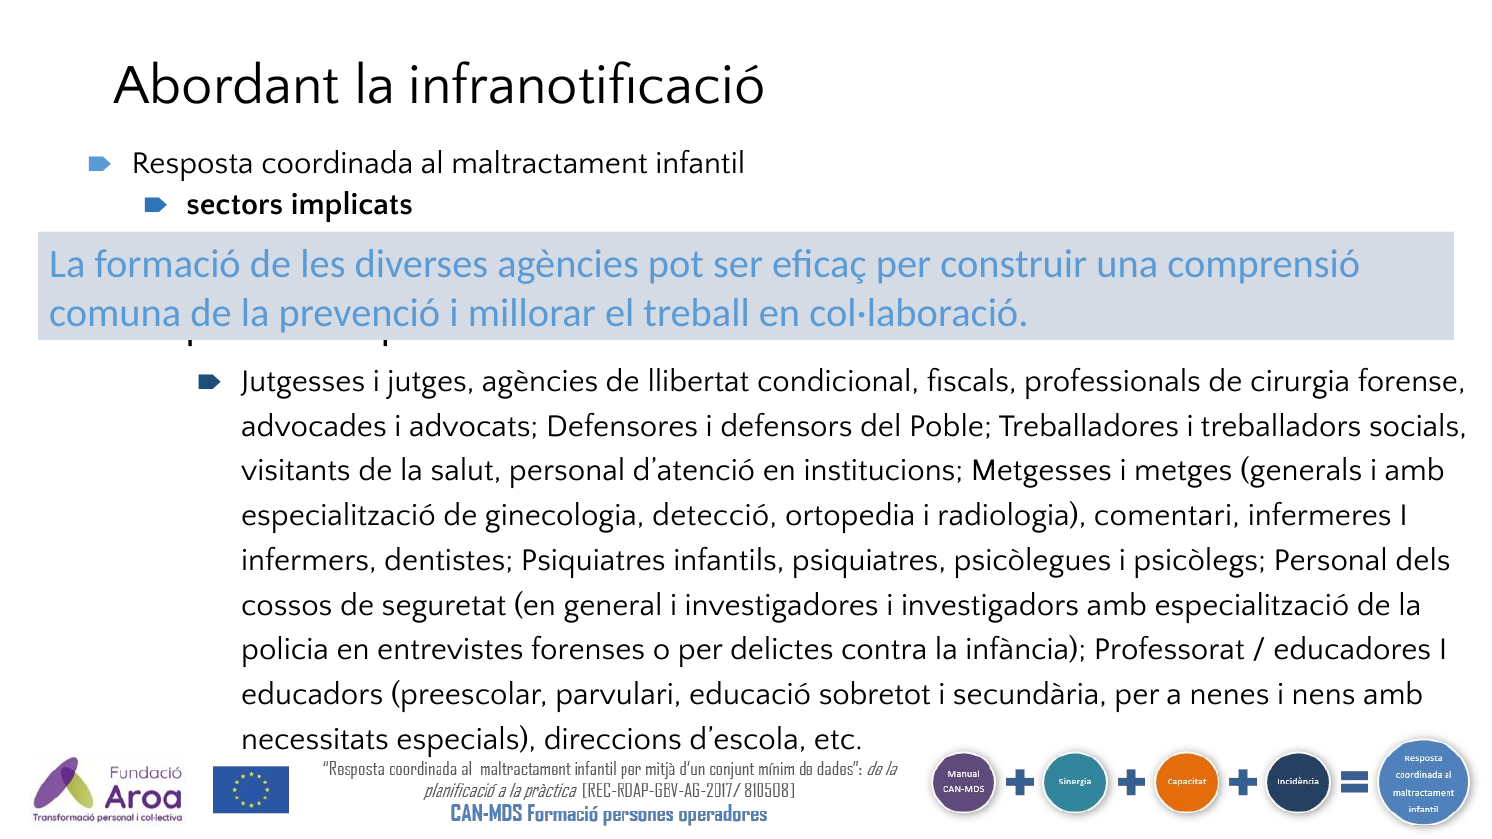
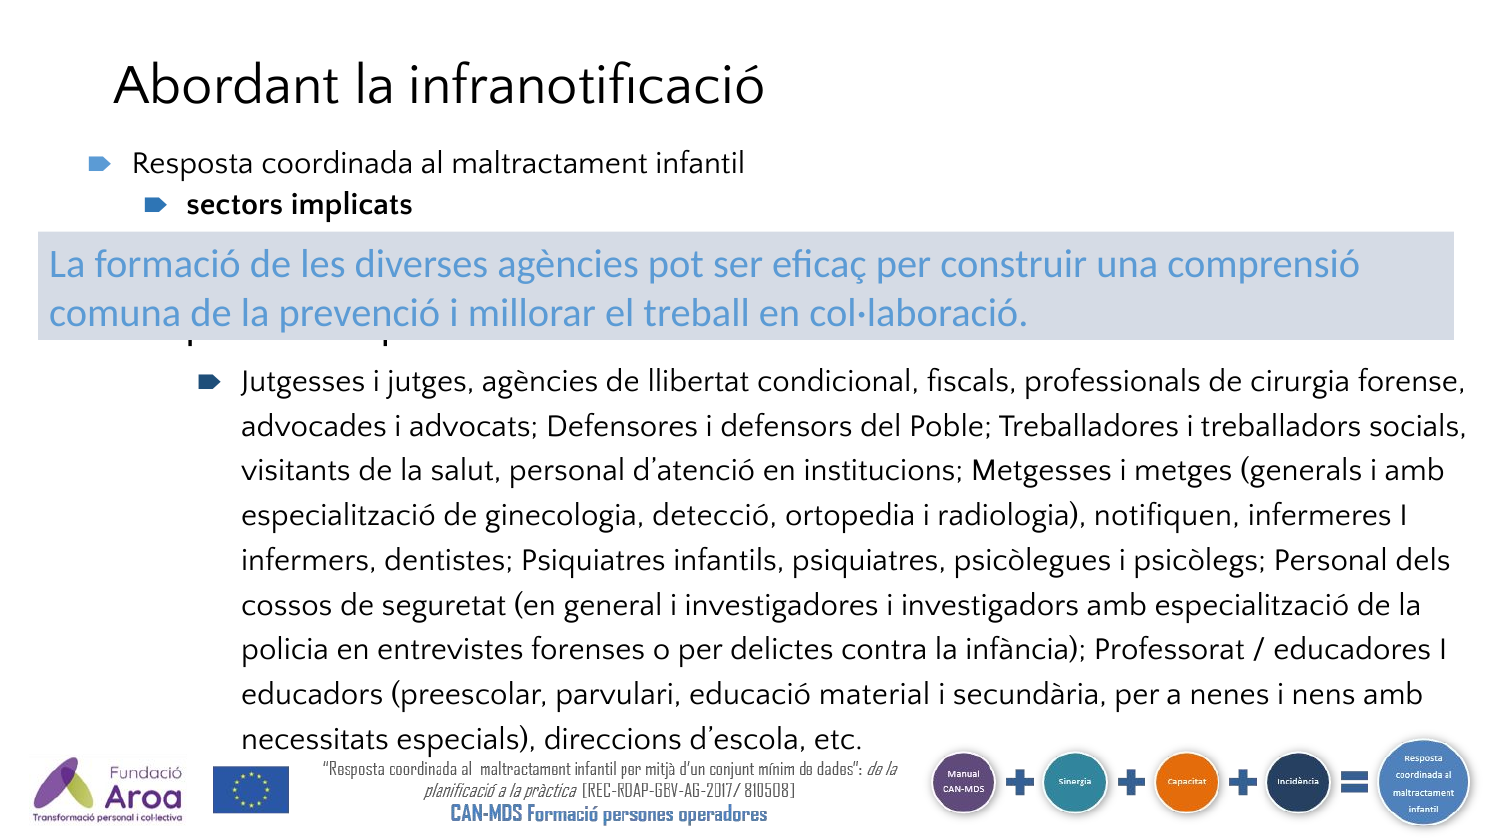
comentari: comentari -> notifiquen
sobretot: sobretot -> material
